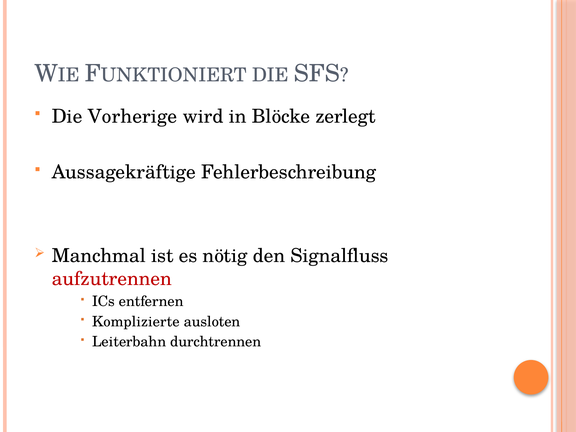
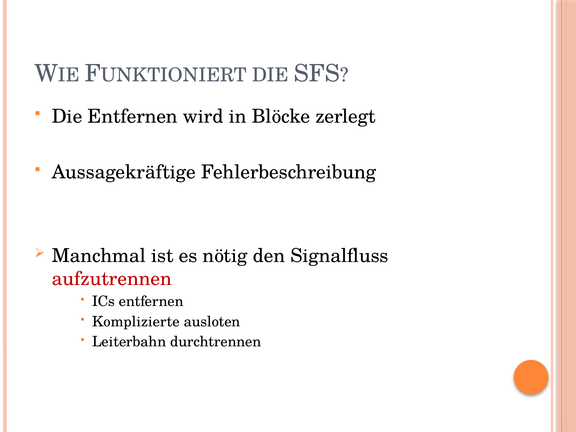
Die Vorherige: Vorherige -> Entfernen
